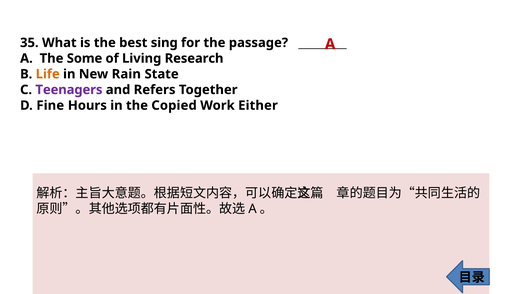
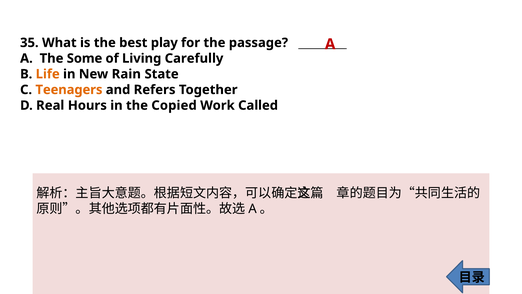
sing: sing -> play
Research: Research -> Carefully
Teenagers colour: purple -> orange
Fine: Fine -> Real
Either: Either -> Called
